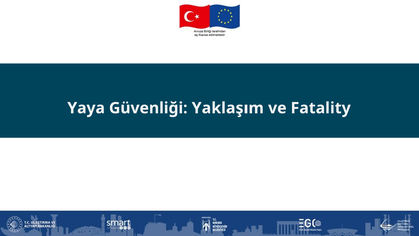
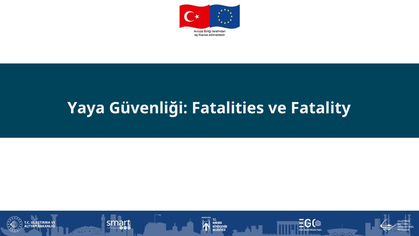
Yaklaşım: Yaklaşım -> Fatalities
